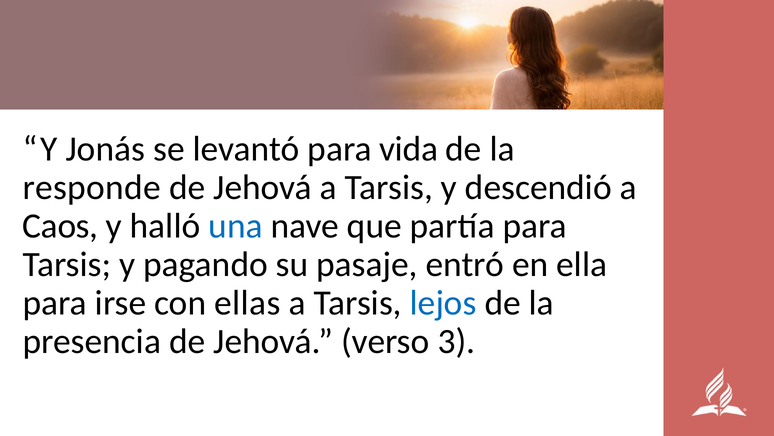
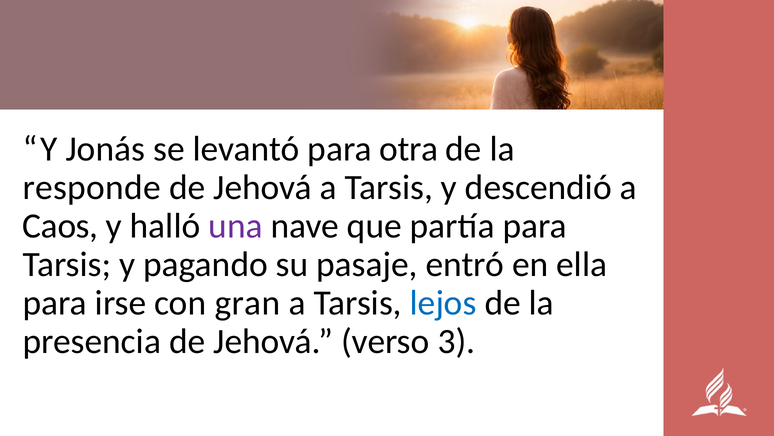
vida: vida -> otra
una colour: blue -> purple
ellas: ellas -> gran
